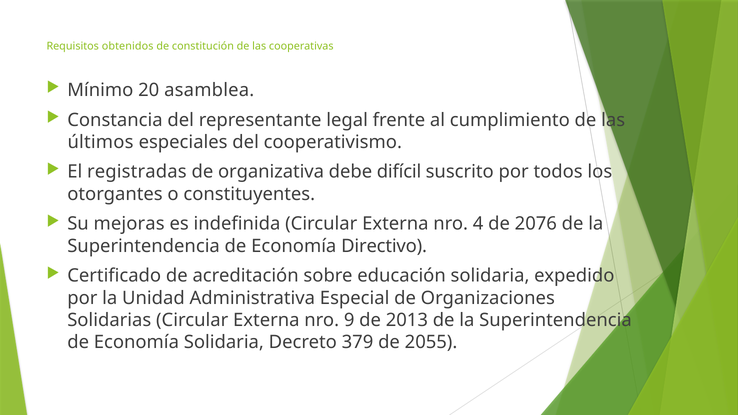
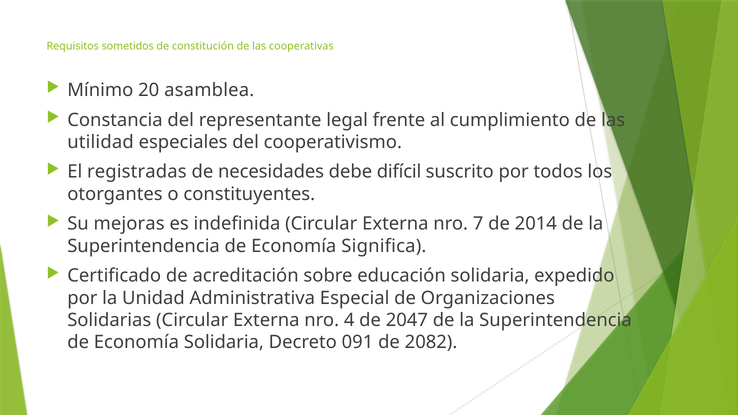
obtenidos: obtenidos -> sometidos
últimos: últimos -> utilidad
organizativa: organizativa -> necesidades
4: 4 -> 7
2076: 2076 -> 2014
Directivo: Directivo -> Significa
9: 9 -> 4
2013: 2013 -> 2047
379: 379 -> 091
2055: 2055 -> 2082
